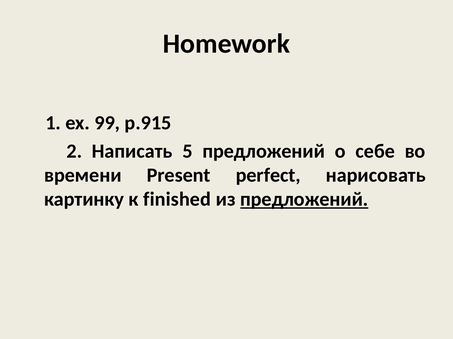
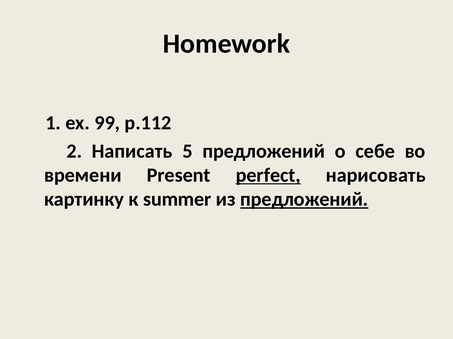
p.915: p.915 -> p.112
perfect underline: none -> present
finished: finished -> summer
